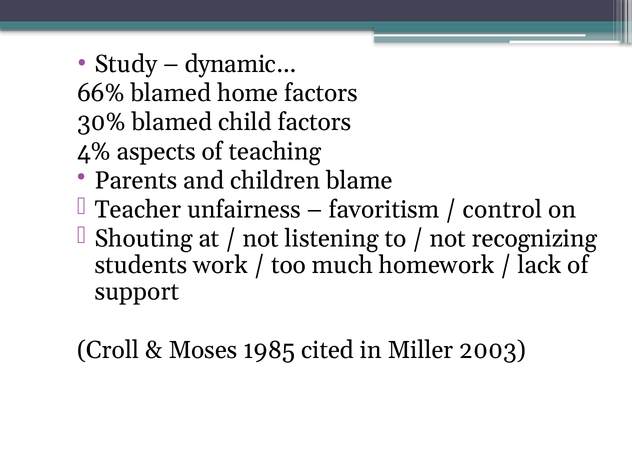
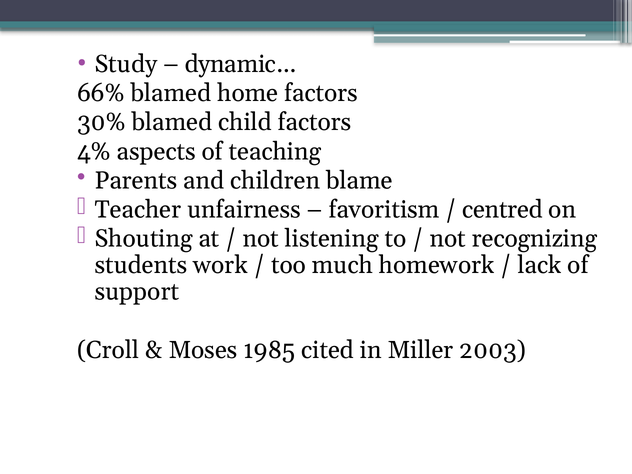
control: control -> centred
